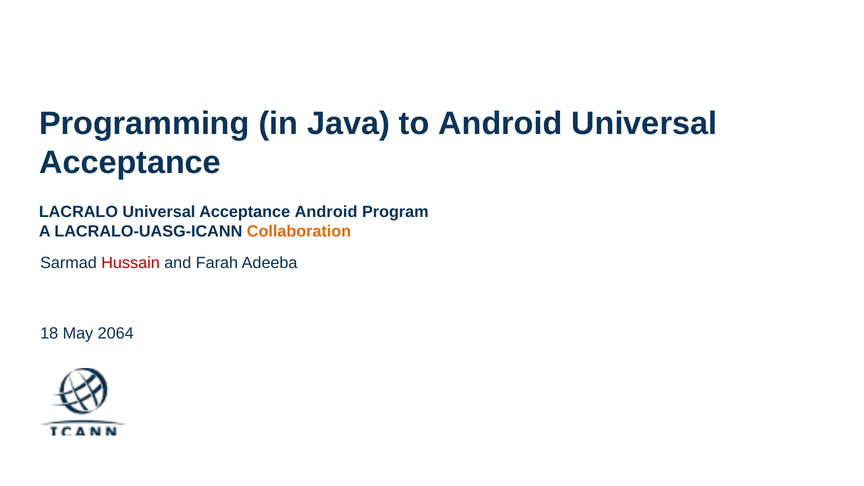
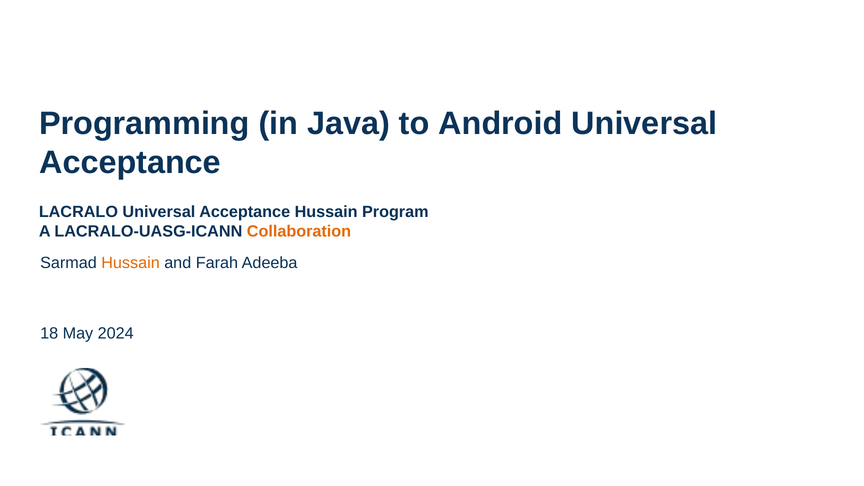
Acceptance Android: Android -> Hussain
Hussain at (131, 263) colour: red -> orange
2064: 2064 -> 2024
